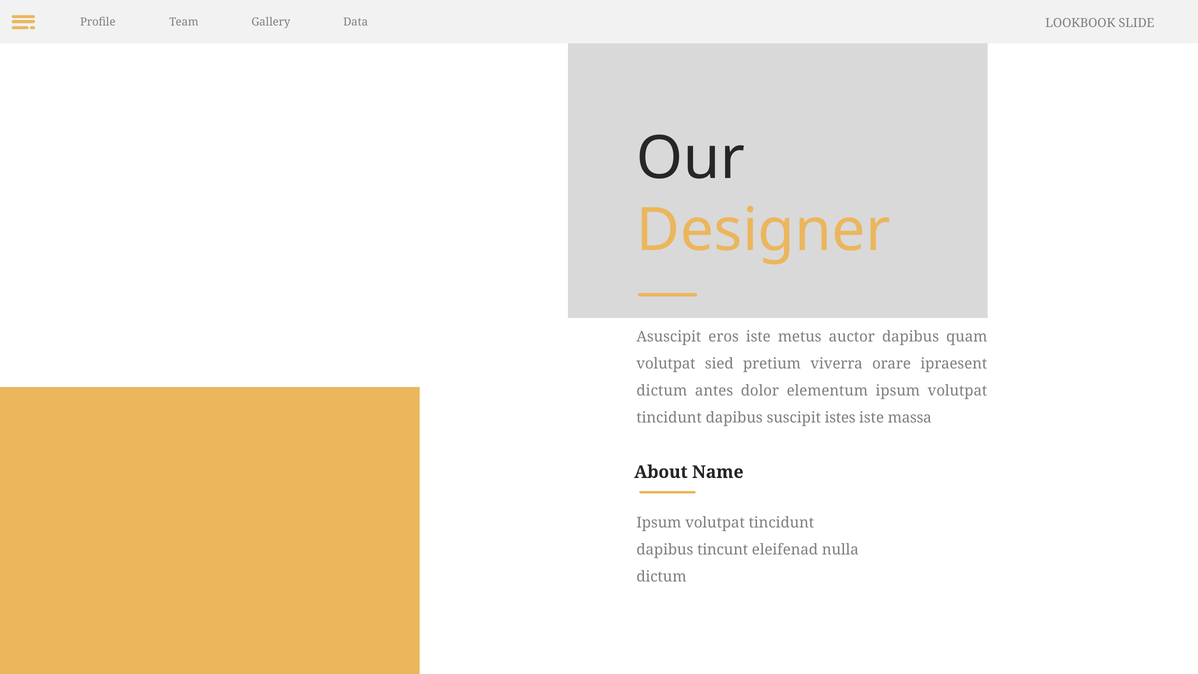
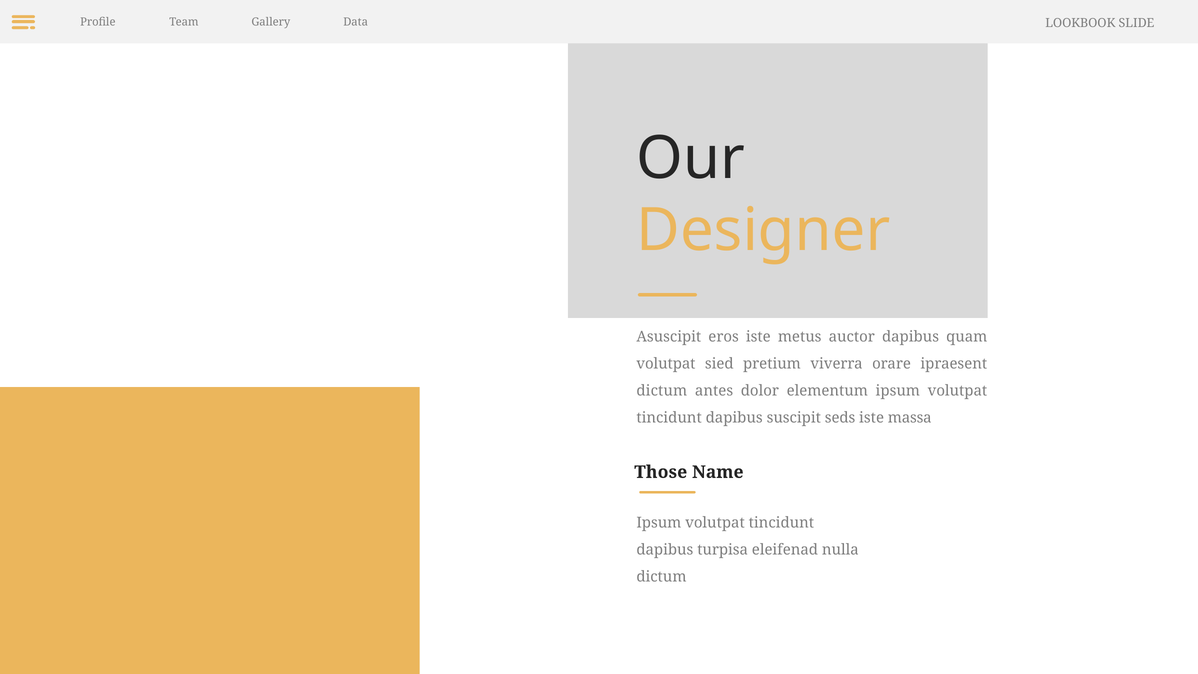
istes: istes -> seds
About: About -> Those
tincunt: tincunt -> turpisa
